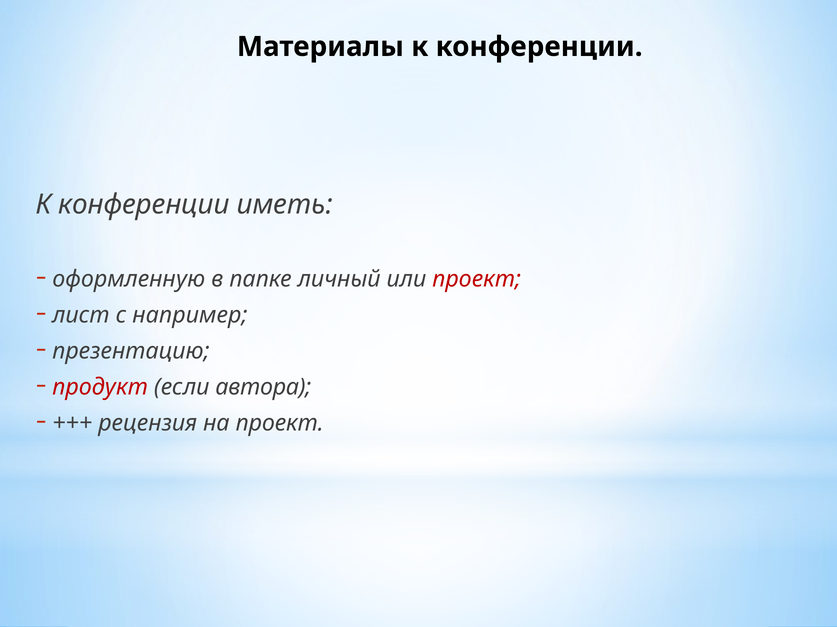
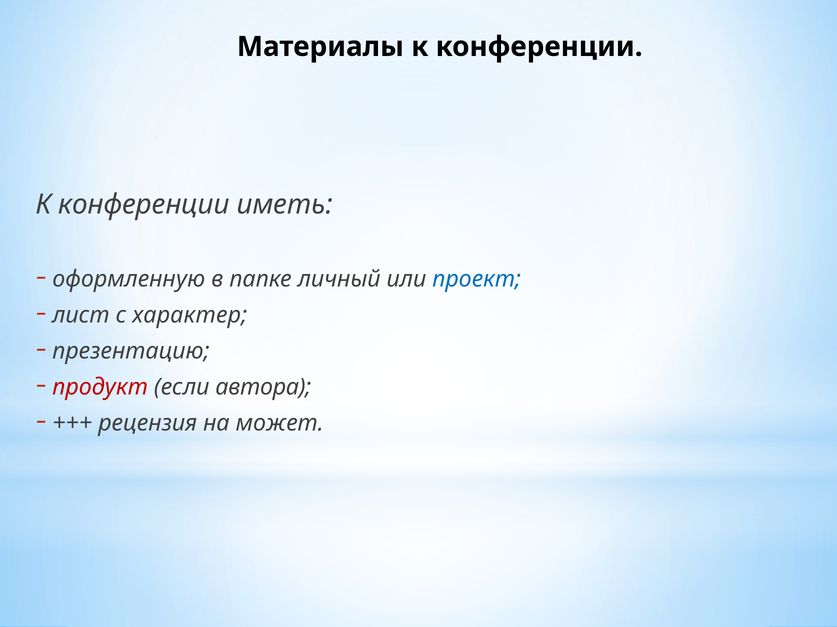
проект at (477, 280) colour: red -> blue
например: например -> характер
на проект: проект -> может
